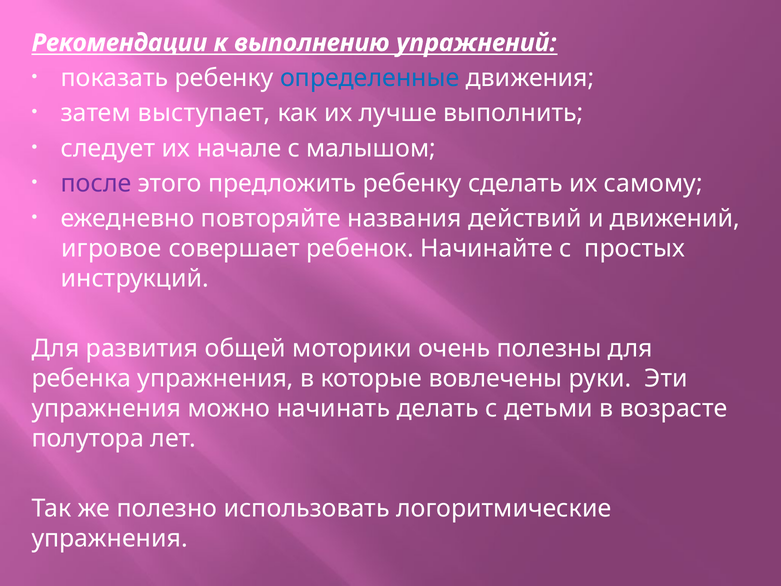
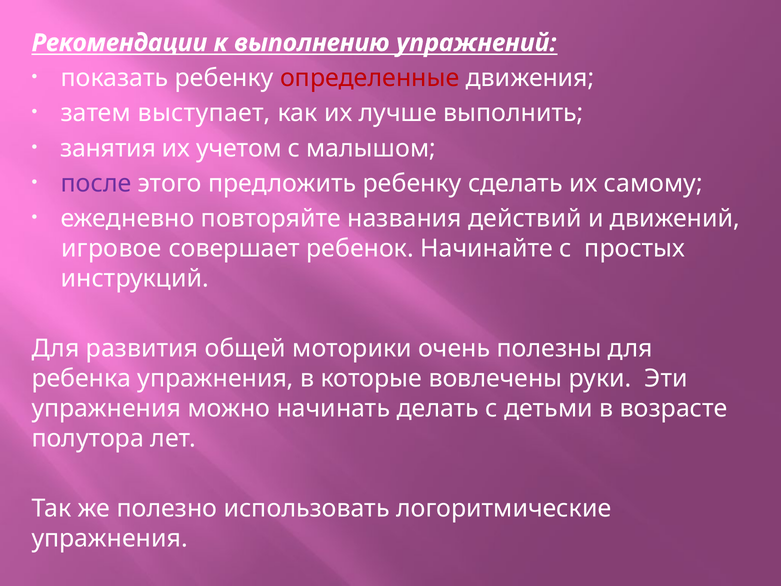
определенные colour: blue -> red
следует: следует -> занятия
начале: начале -> учетом
